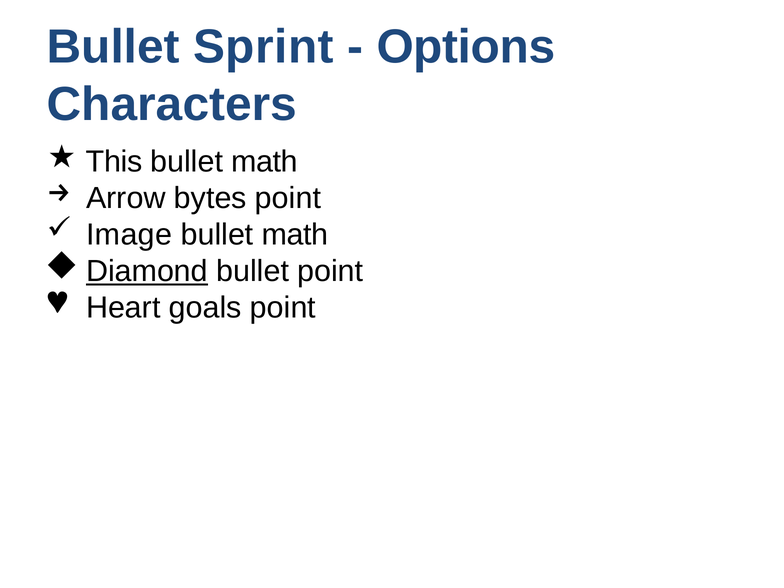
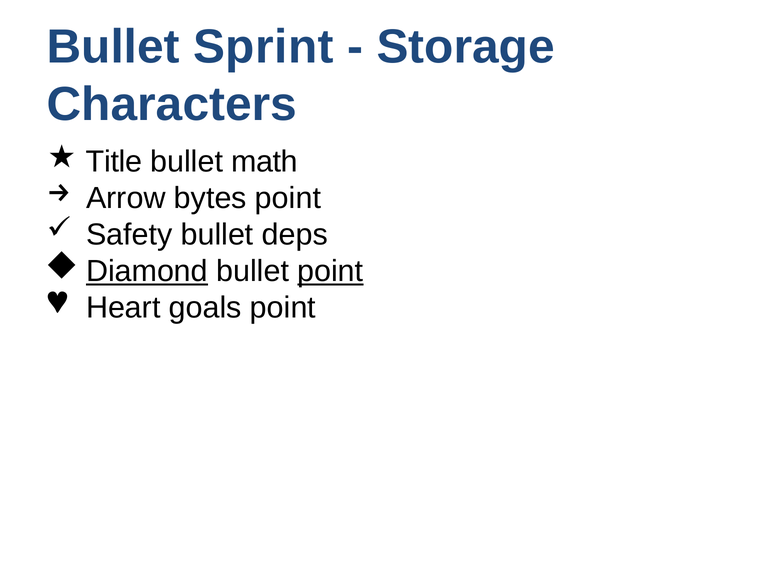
Options: Options -> Storage
This: This -> Title
Image: Image -> Safety
math at (295, 235): math -> deps
point at (330, 271) underline: none -> present
